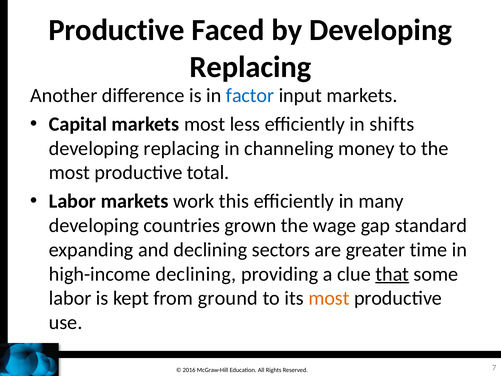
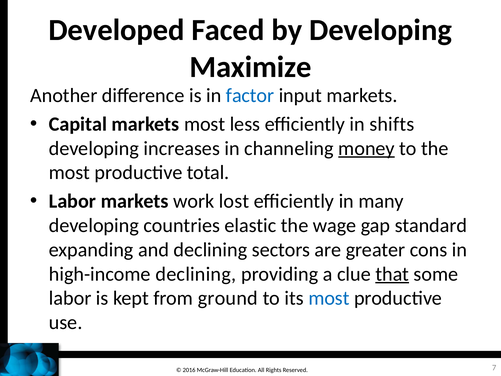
Productive at (117, 30): Productive -> Developed
Replacing at (250, 67): Replacing -> Maximize
replacing at (182, 148): replacing -> increases
money underline: none -> present
this: this -> lost
grown: grown -> elastic
time: time -> cons
most at (329, 298) colour: orange -> blue
